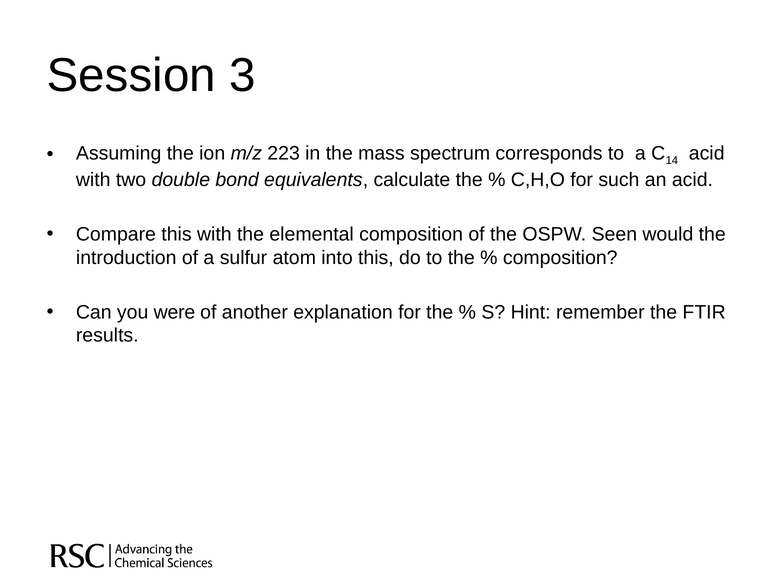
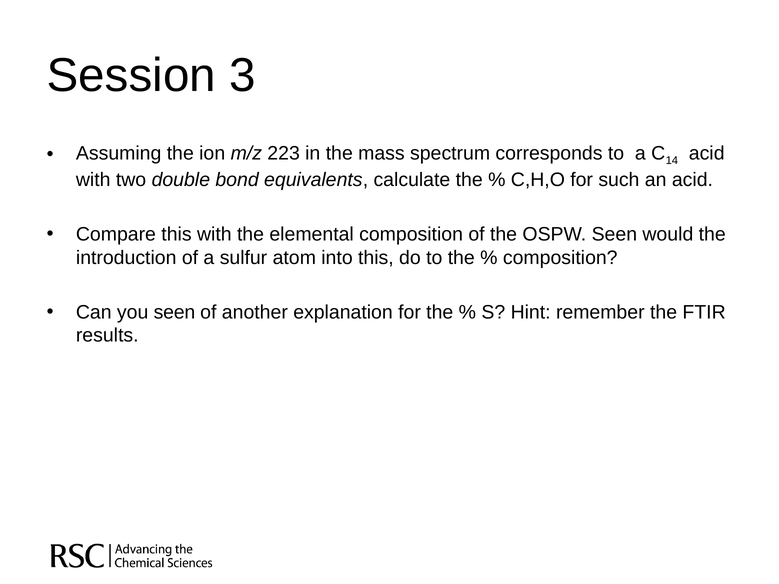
you were: were -> seen
